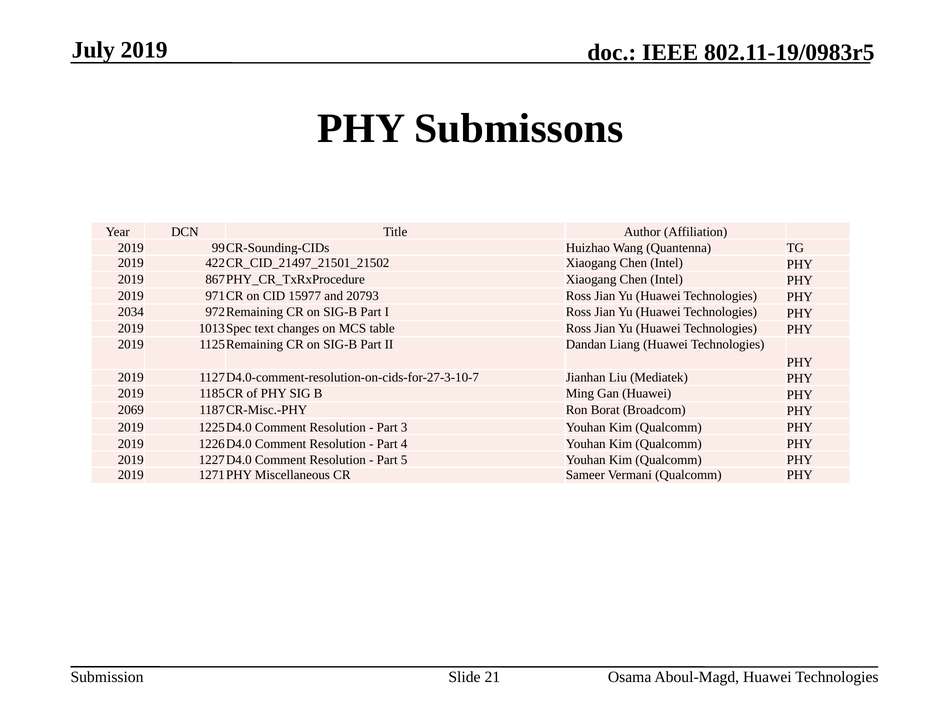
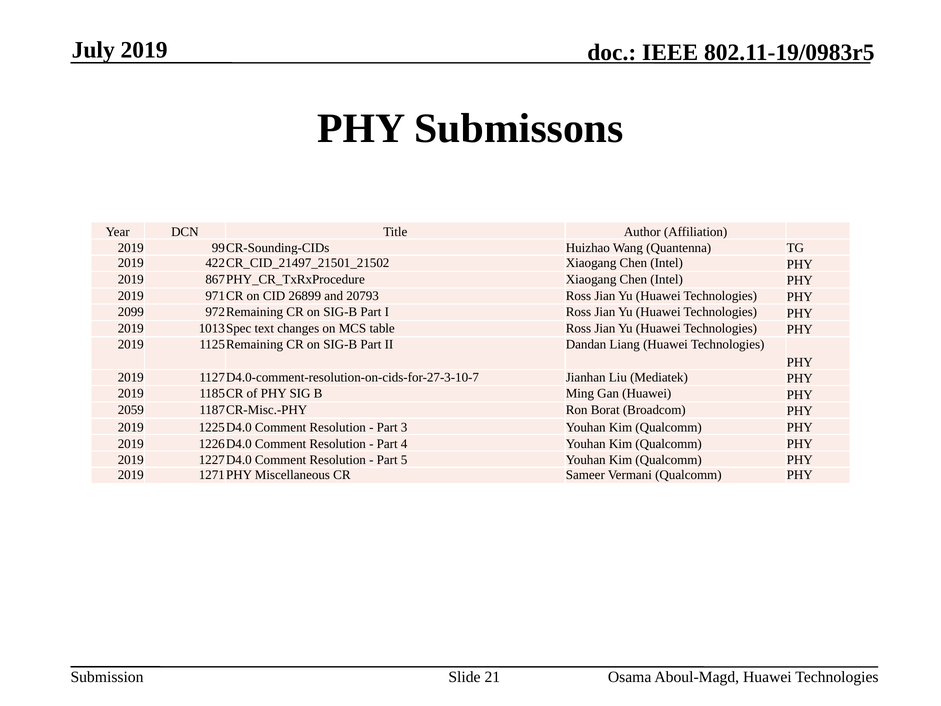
15977: 15977 -> 26899
2034: 2034 -> 2099
2069: 2069 -> 2059
